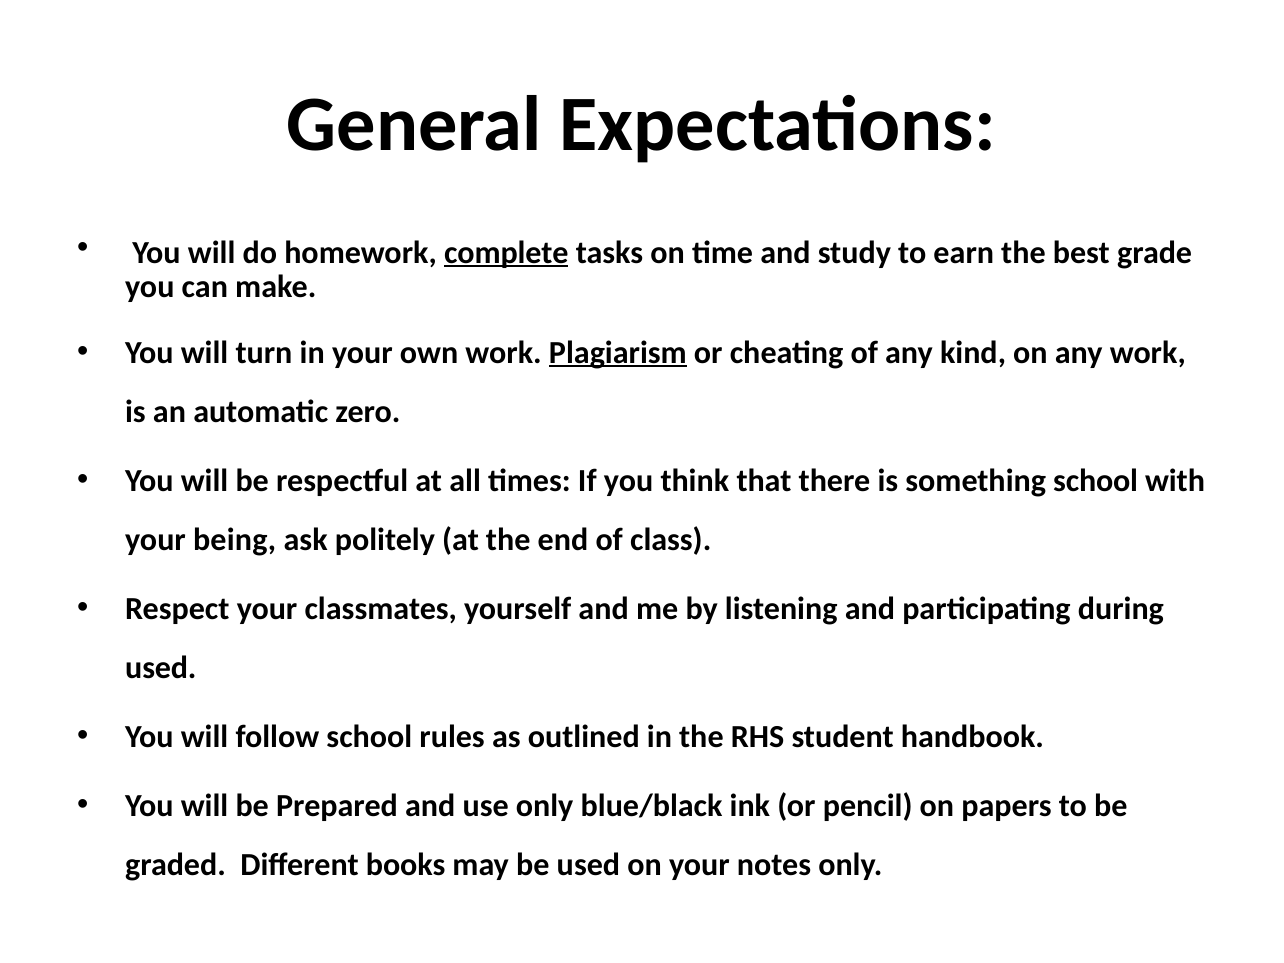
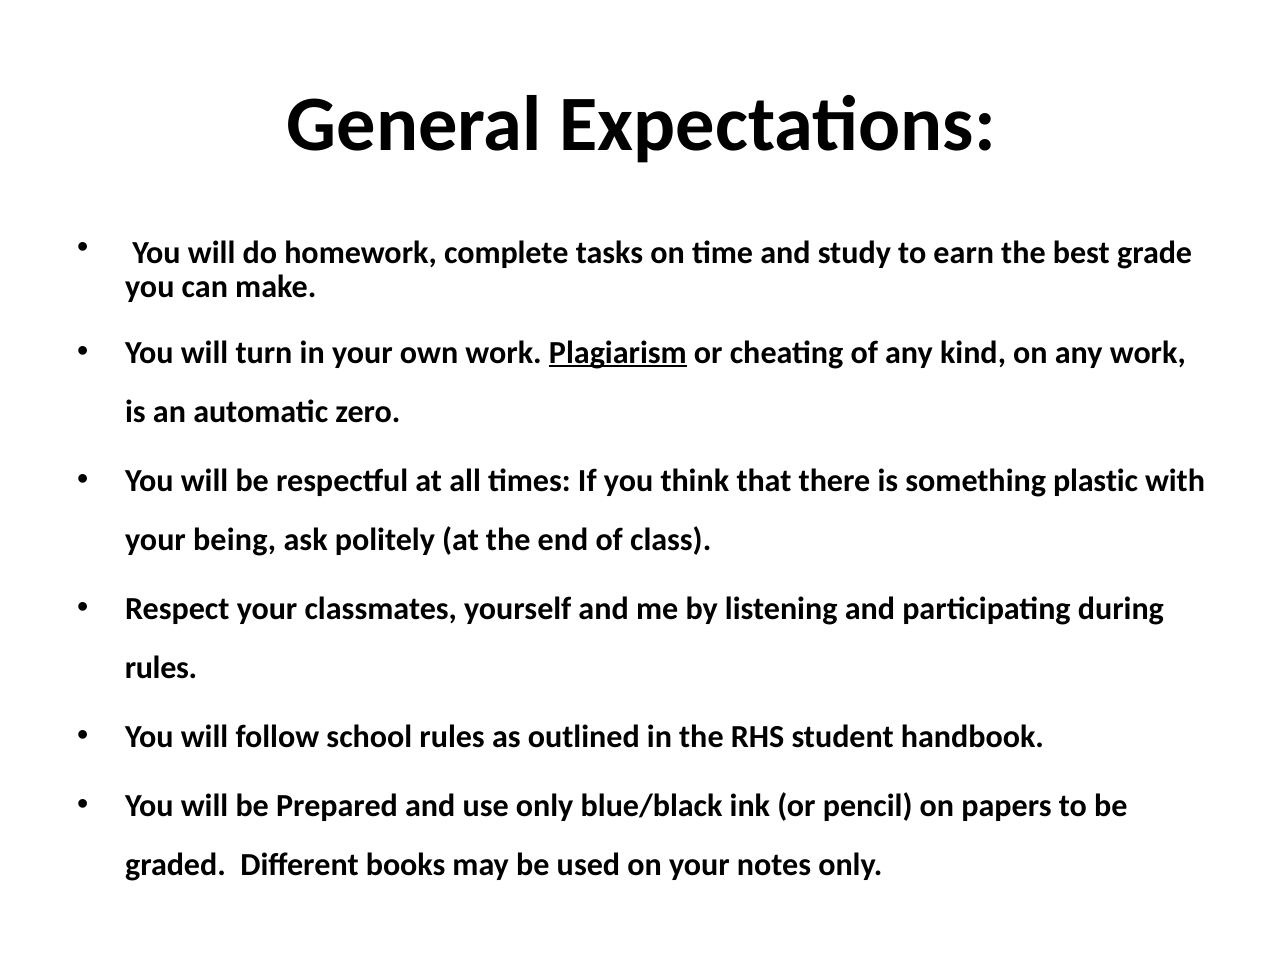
complete underline: present -> none
something school: school -> plastic
used at (161, 668): used -> rules
